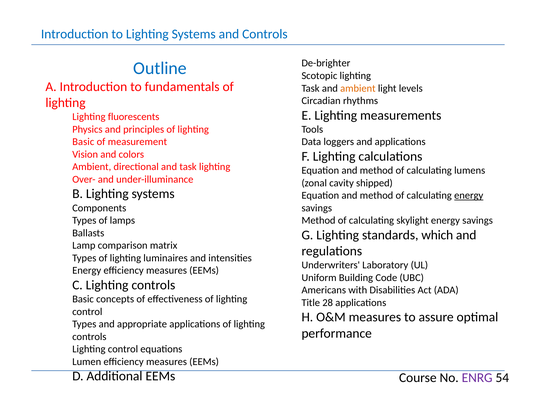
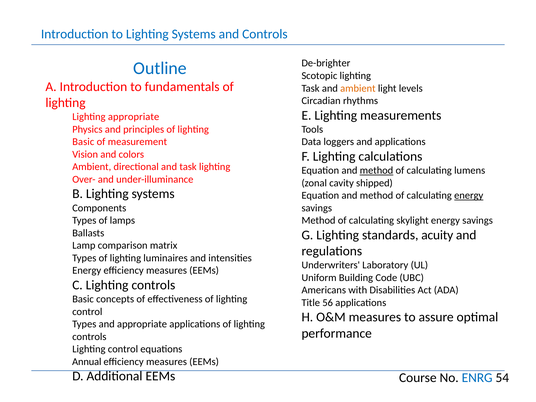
Lighting fluorescents: fluorescents -> appropriate
method at (376, 170) underline: none -> present
which: which -> acuity
28: 28 -> 56
Lumen: Lumen -> Annual
ENRG colour: purple -> blue
